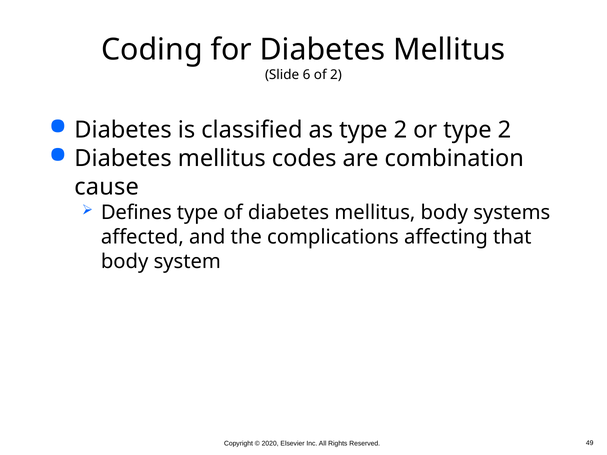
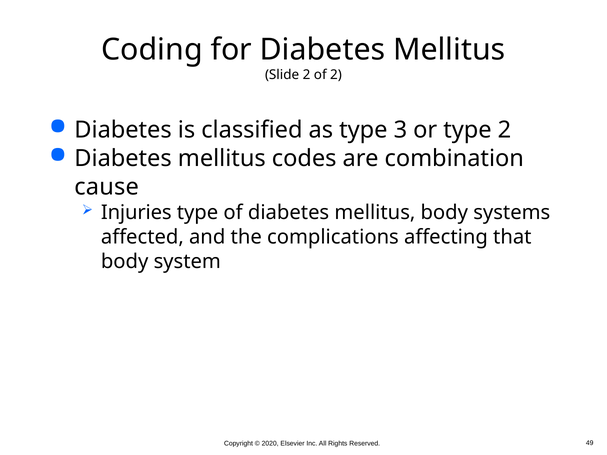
Slide 6: 6 -> 2
as type 2: 2 -> 3
Defines: Defines -> Injuries
